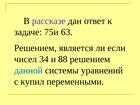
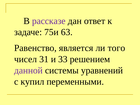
Решением at (35, 48): Решением -> Равенство
если: если -> того
34: 34 -> 31
88: 88 -> 33
данной colour: blue -> purple
